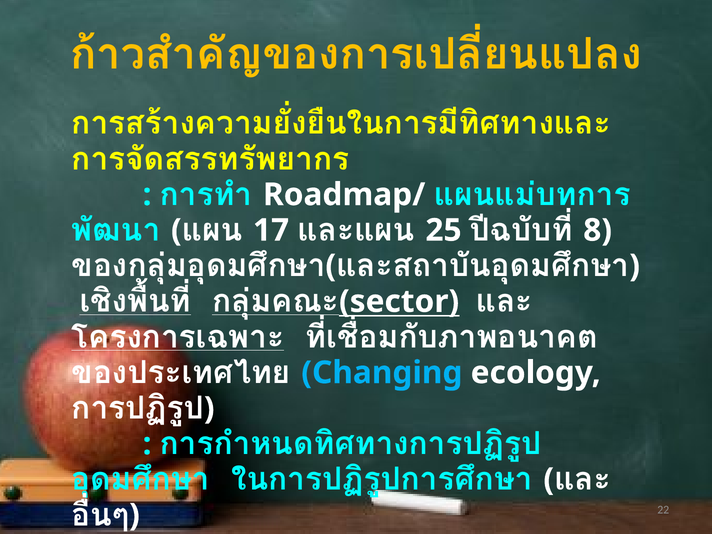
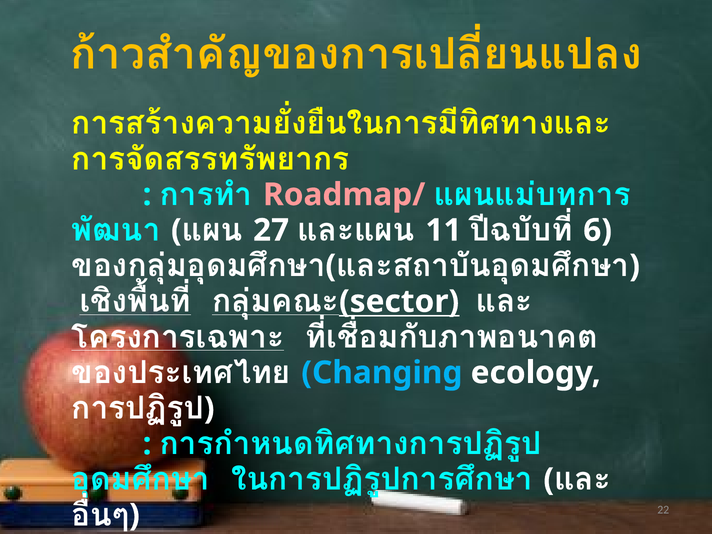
Roadmap/ colour: white -> pink
17: 17 -> 27
25: 25 -> 11
8: 8 -> 6
